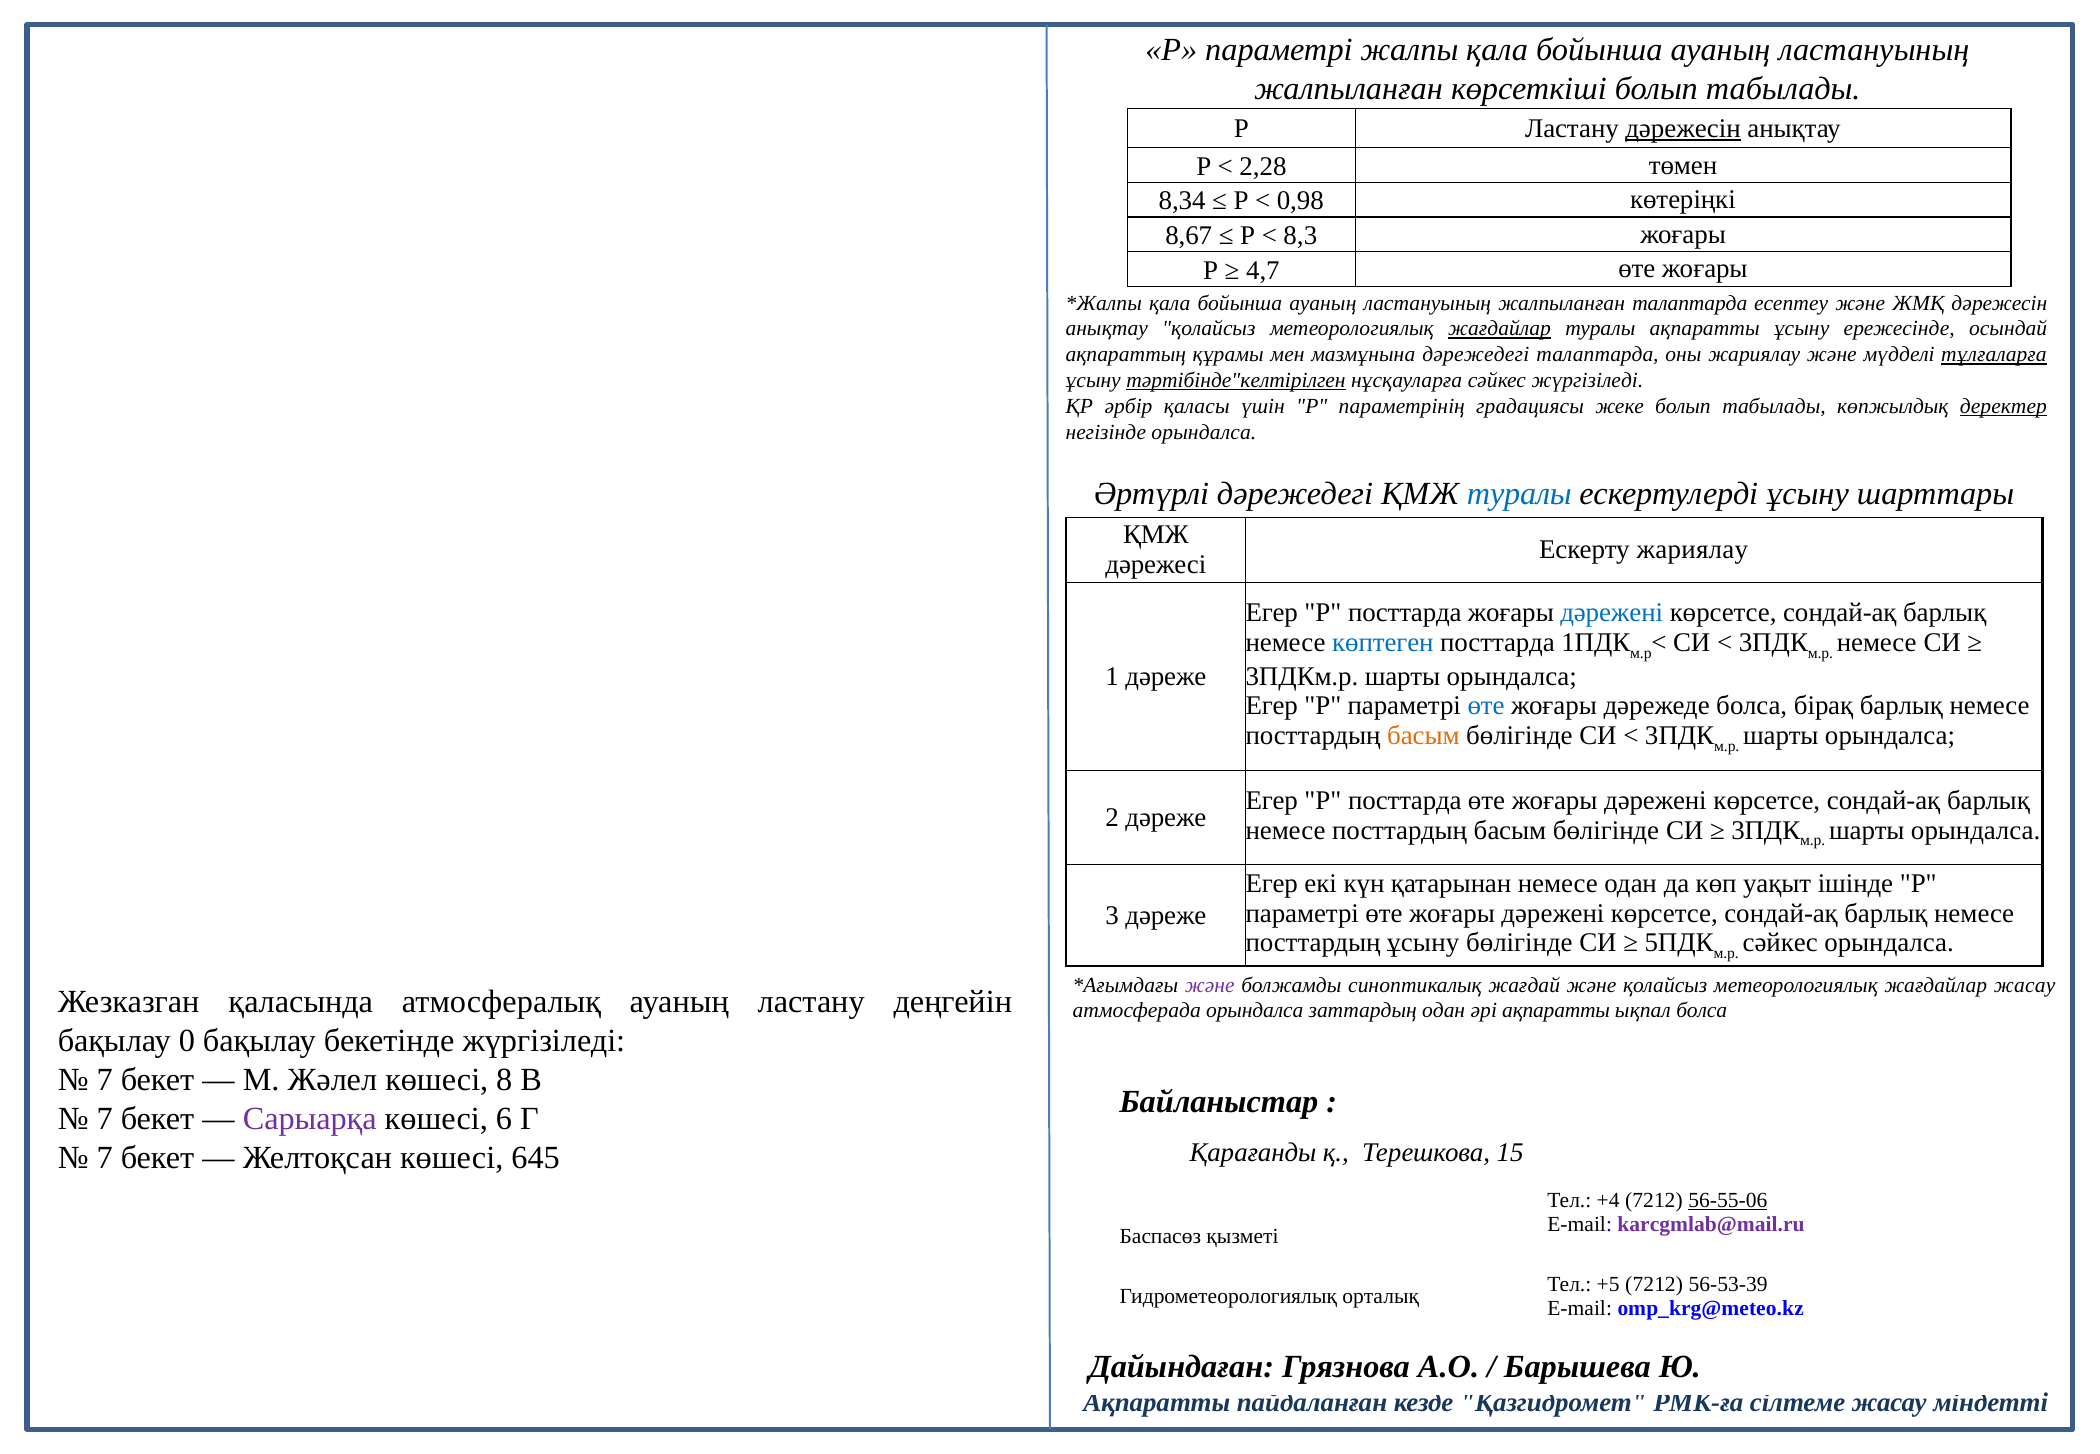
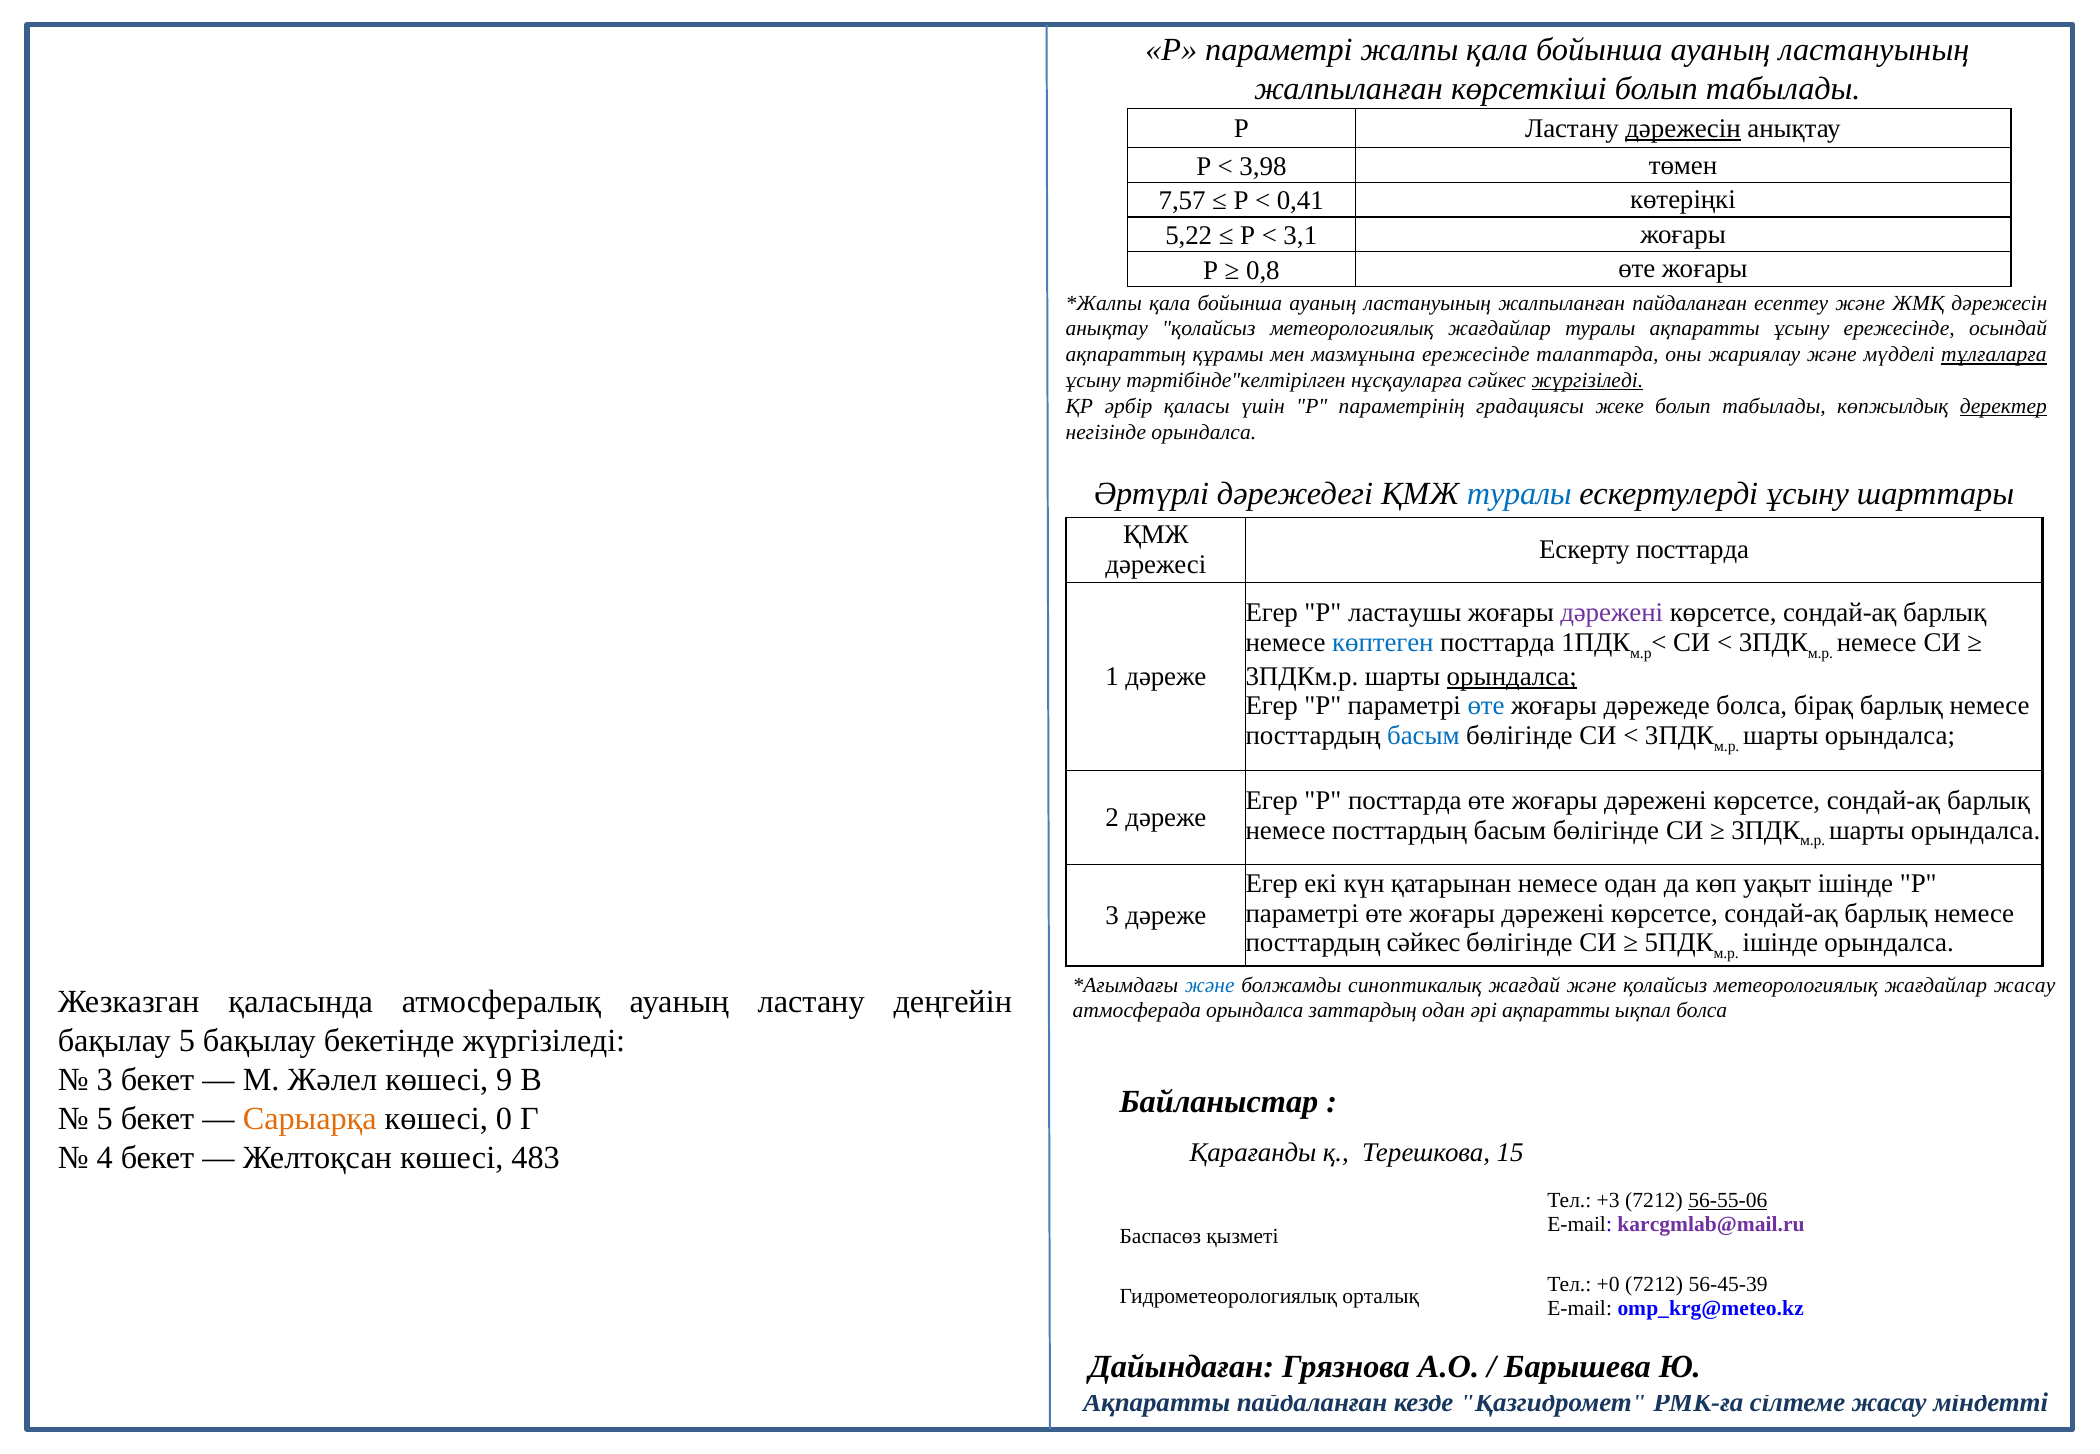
2,28: 2,28 -> 3,98
8,34: 8,34 -> 7,57
0,98: 0,98 -> 0,41
8,67: 8,67 -> 5,22
8,3: 8,3 -> 3,1
4,7: 4,7 -> 0,8
жалпыланған талаптарда: талаптарда -> пайдаланған
жағдайлар at (1499, 329) underline: present -> none
мазмұнына дәрежедегі: дәрежедегі -> ережесінде
тәртібінде"келтірілген underline: present -> none
жүргізіледі at (1587, 380) underline: none -> present
Ескерту жариялау: жариялау -> посттарда
посттарда at (1405, 613): посттарда -> ластаушы
дәрежені at (1612, 613) colour: blue -> purple
орындалса at (1512, 676) underline: none -> present
басым at (1423, 736) colour: orange -> blue
посттардың ұсыну: ұсыну -> сәйкес
сәйкес at (1780, 943): сәйкес -> ішінде
және at (1210, 985) colour: purple -> blue
бақылау 0: 0 -> 5
7 at (105, 1080): 7 -> 3
8: 8 -> 9
7 at (105, 1119): 7 -> 5
Сарыарқа colour: purple -> orange
6: 6 -> 0
7 at (105, 1157): 7 -> 4
645: 645 -> 483
+4: +4 -> +3
+5: +5 -> +0
56-53-39: 56-53-39 -> 56-45-39
